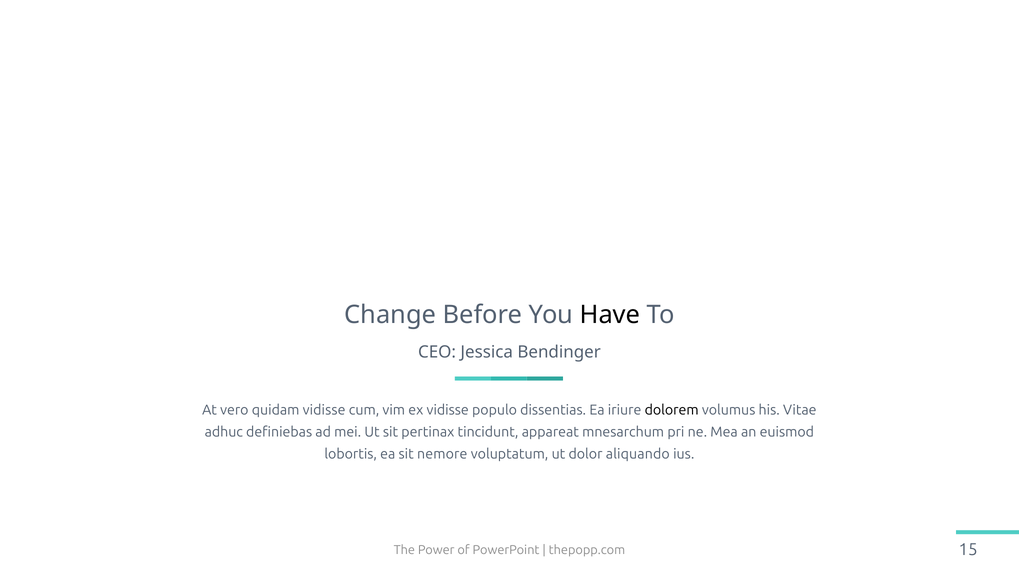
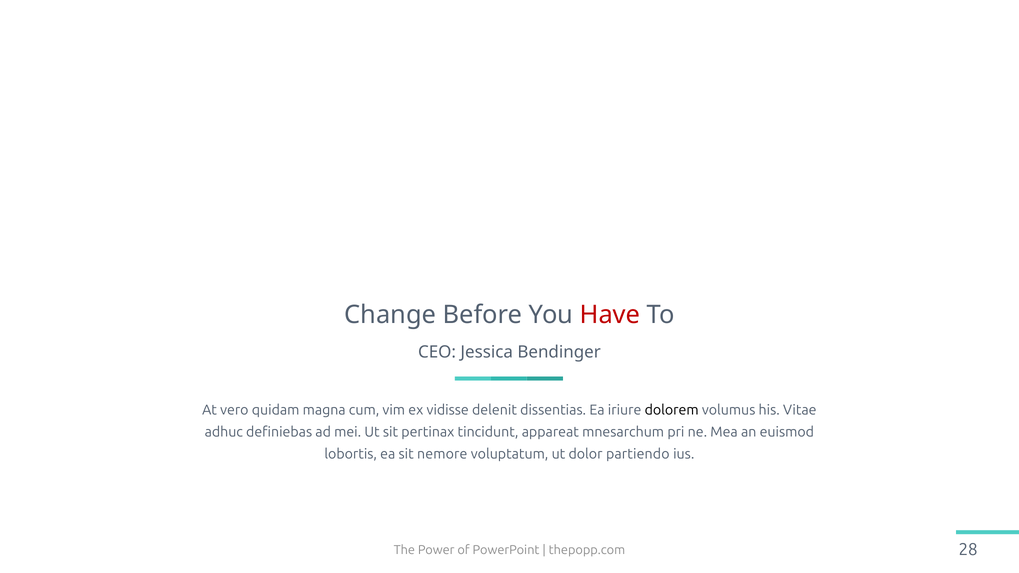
Have colour: black -> red
quidam vidisse: vidisse -> magna
populo: populo -> delenit
aliquando: aliquando -> partiendo
15: 15 -> 28
